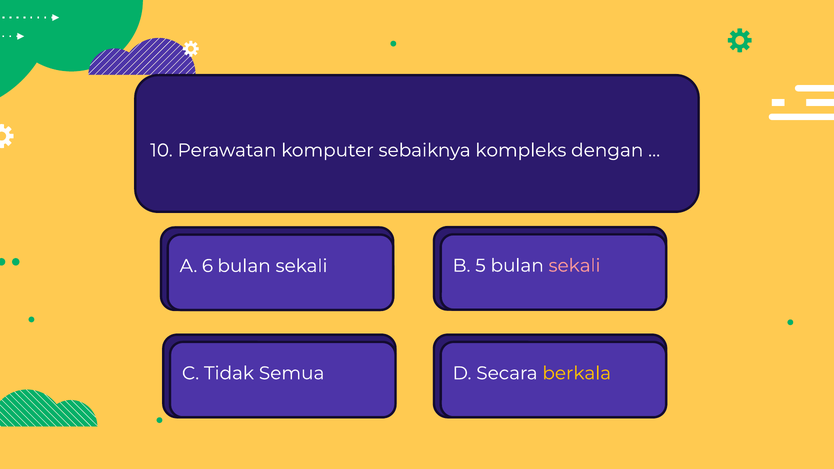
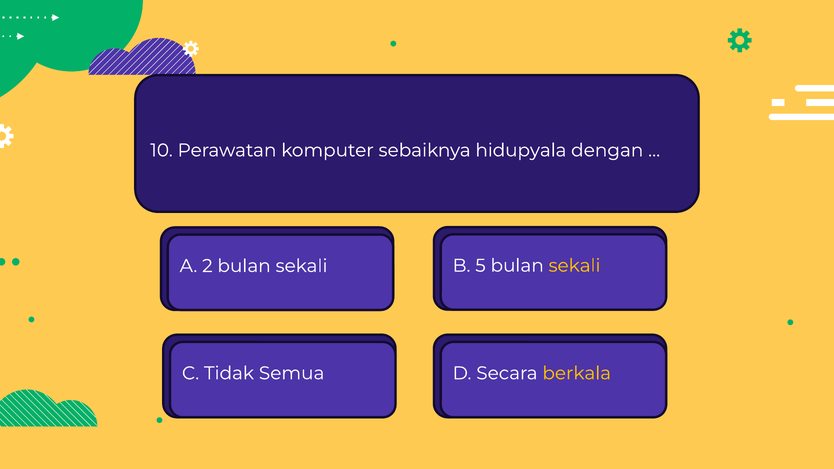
kompleks: kompleks -> hidupyala
sekali at (575, 266) colour: pink -> yellow
6: 6 -> 2
